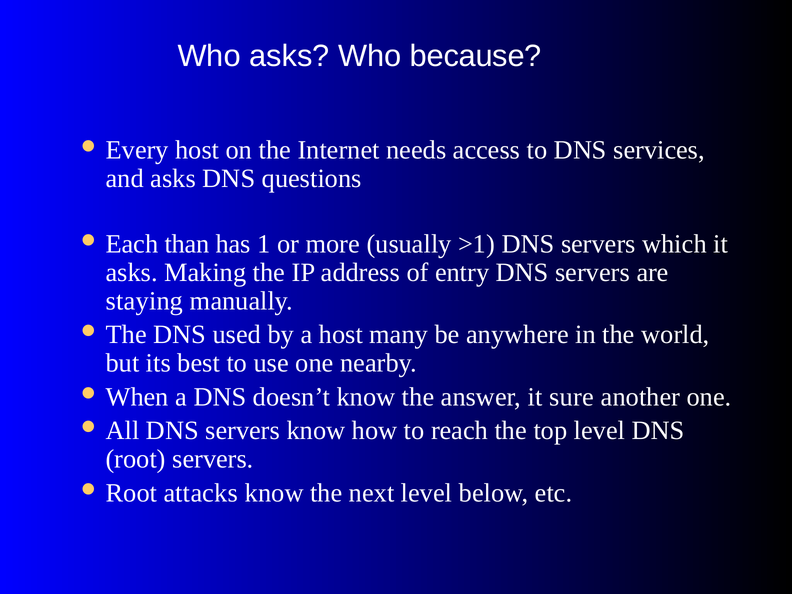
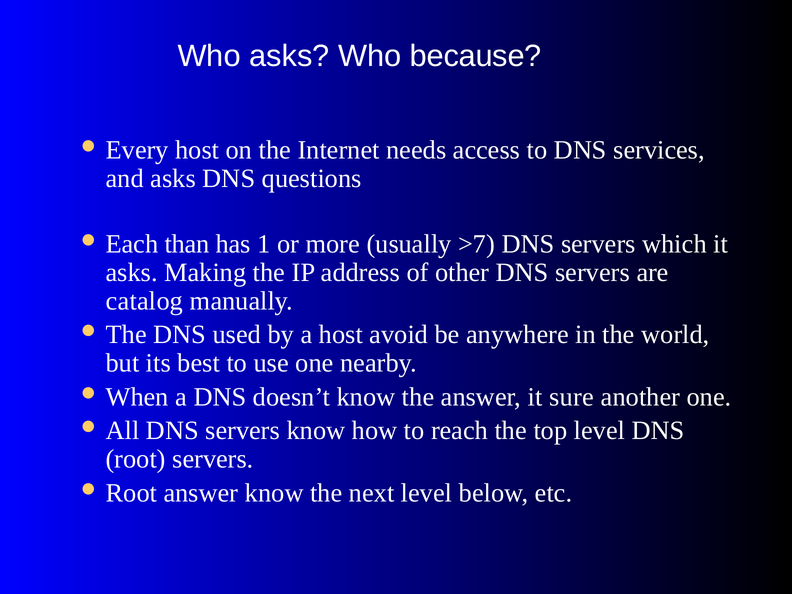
>1: >1 -> >7
entry: entry -> other
staying: staying -> catalog
many: many -> avoid
Root attacks: attacks -> answer
